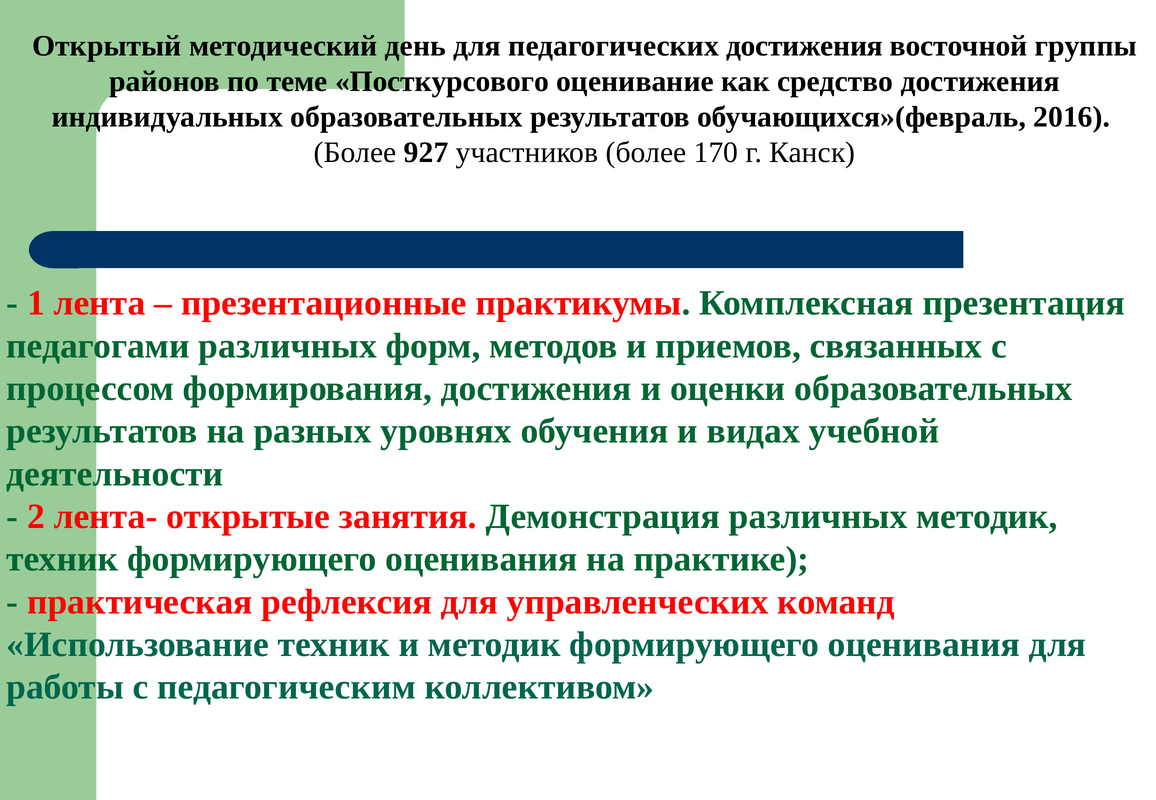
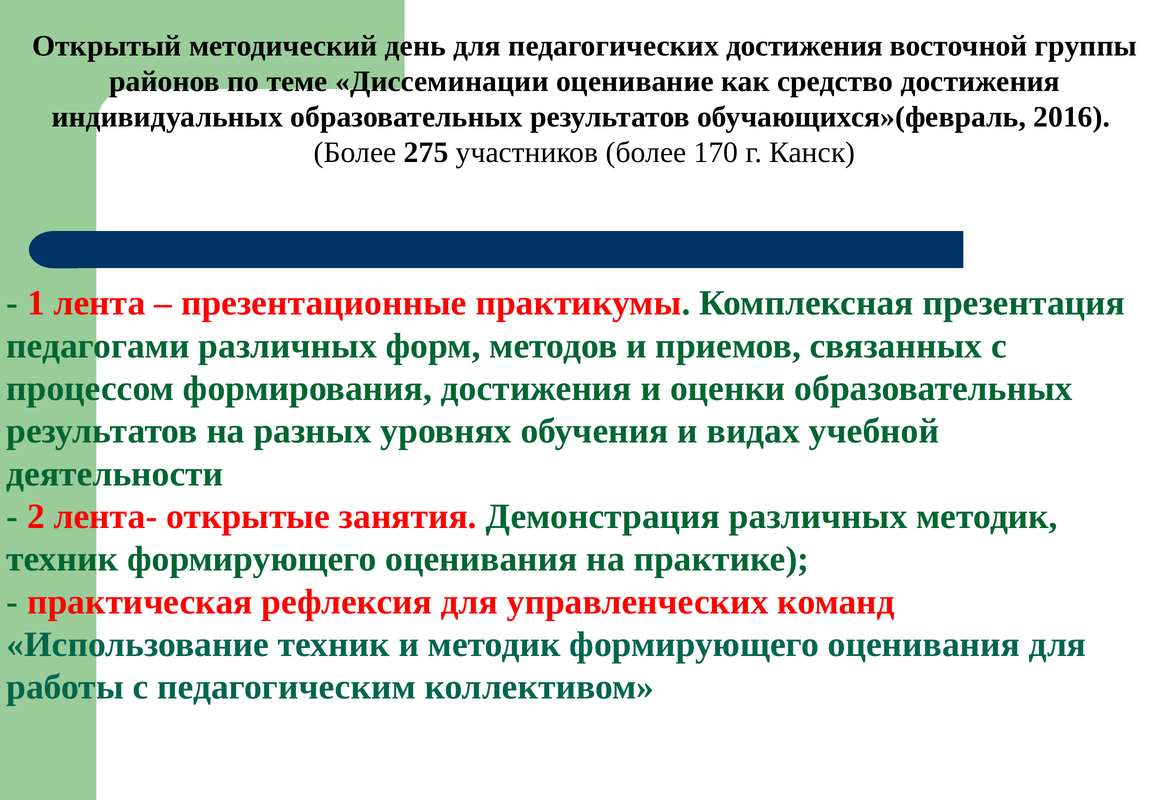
Посткурсового: Посткурсового -> Диссеминации
927: 927 -> 275
